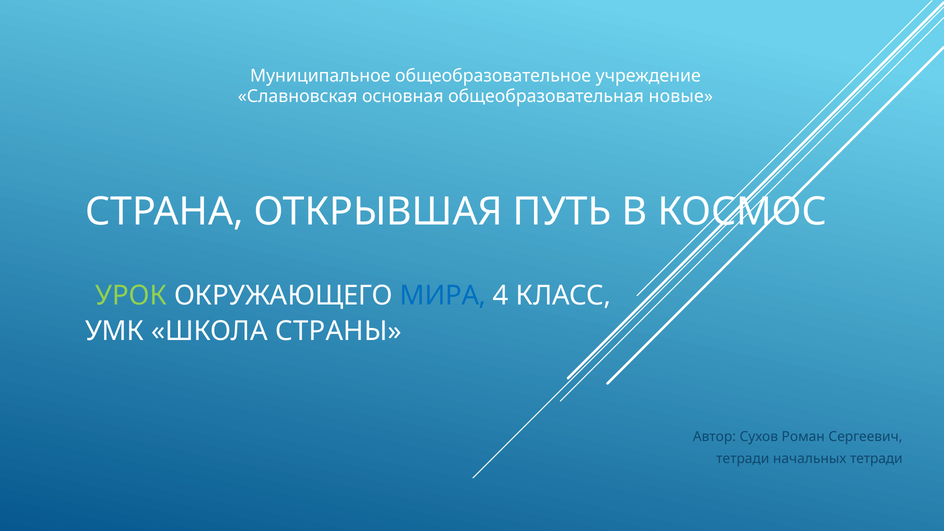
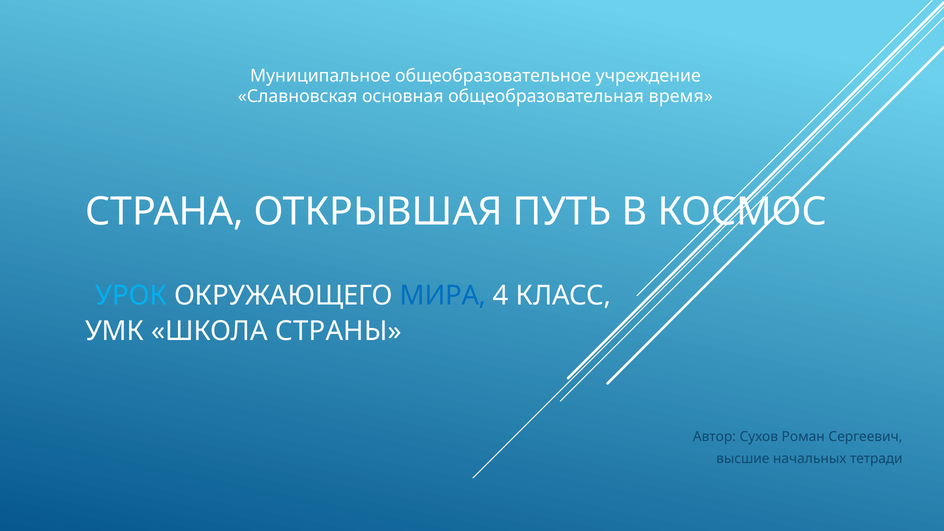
новые: новые -> время
УРОК colour: light green -> light blue
тетради at (743, 459): тетради -> высшие
